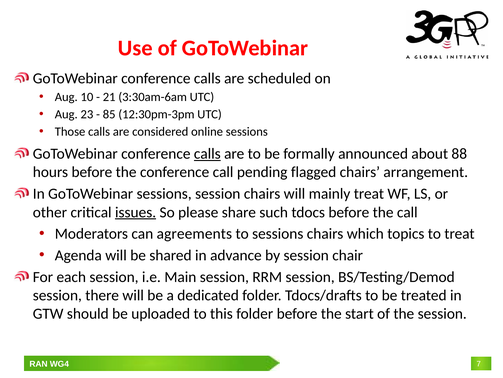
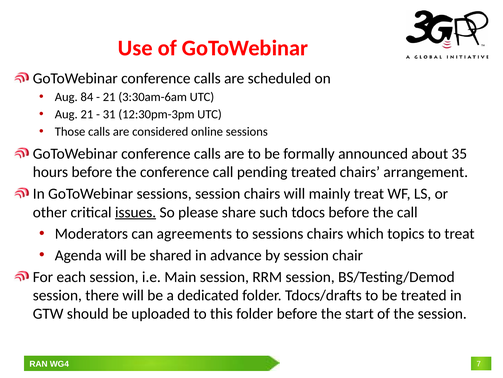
10: 10 -> 84
Aug 23: 23 -> 21
85: 85 -> 31
calls at (207, 153) underline: present -> none
88: 88 -> 35
pending flagged: flagged -> treated
